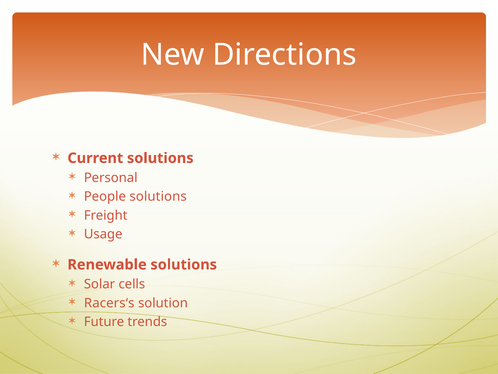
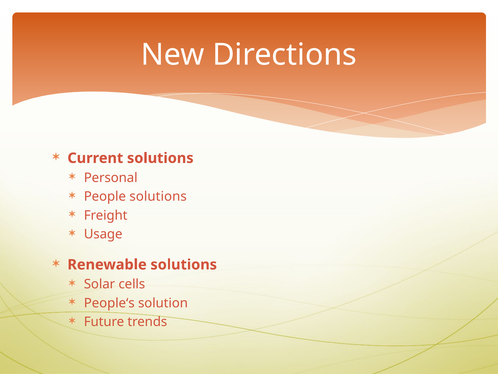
Racers‘s: Racers‘s -> People‘s
